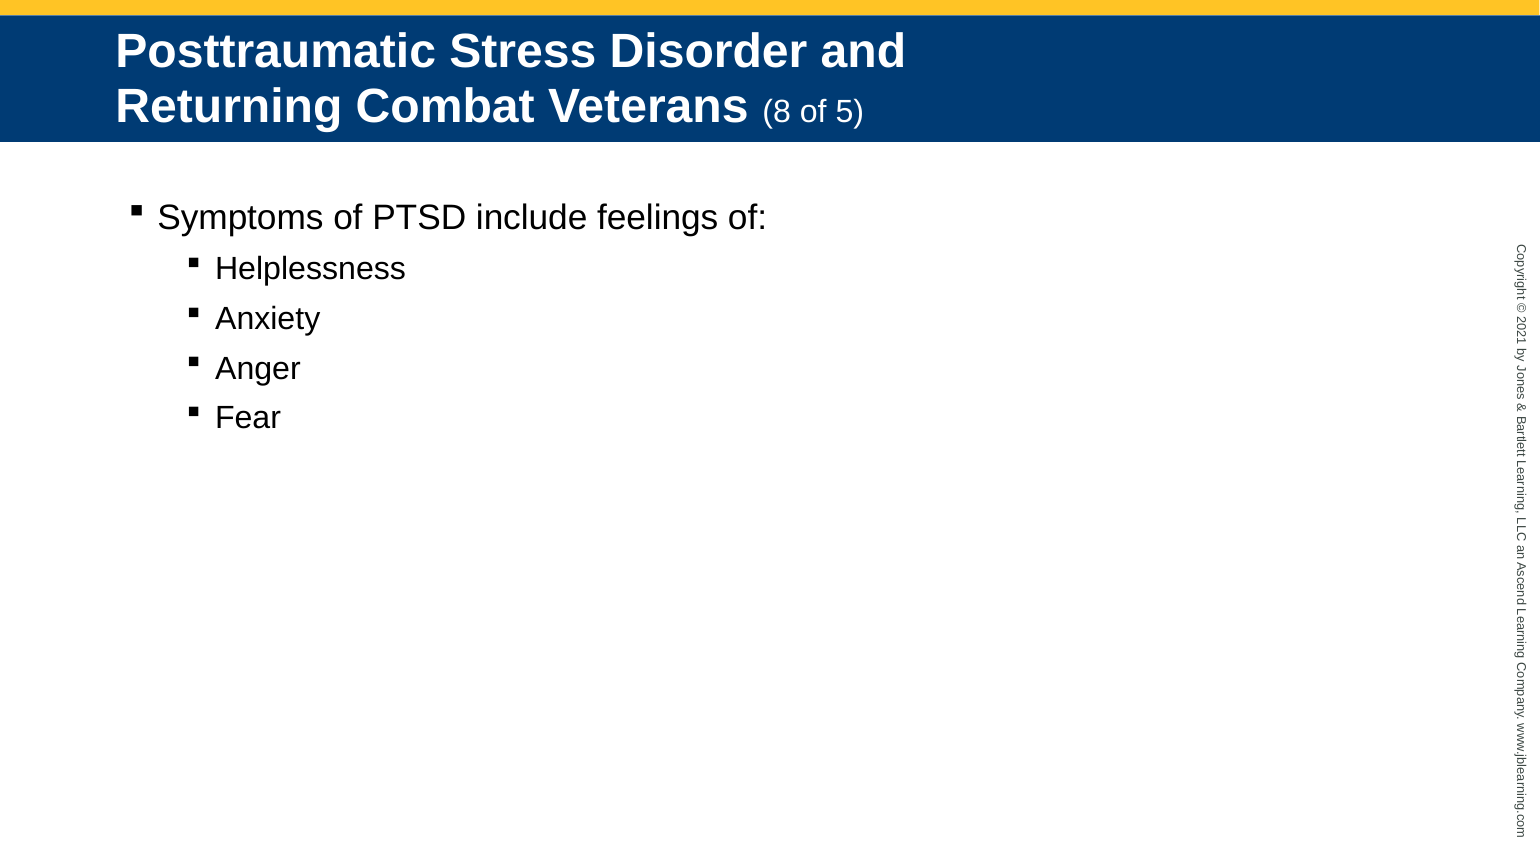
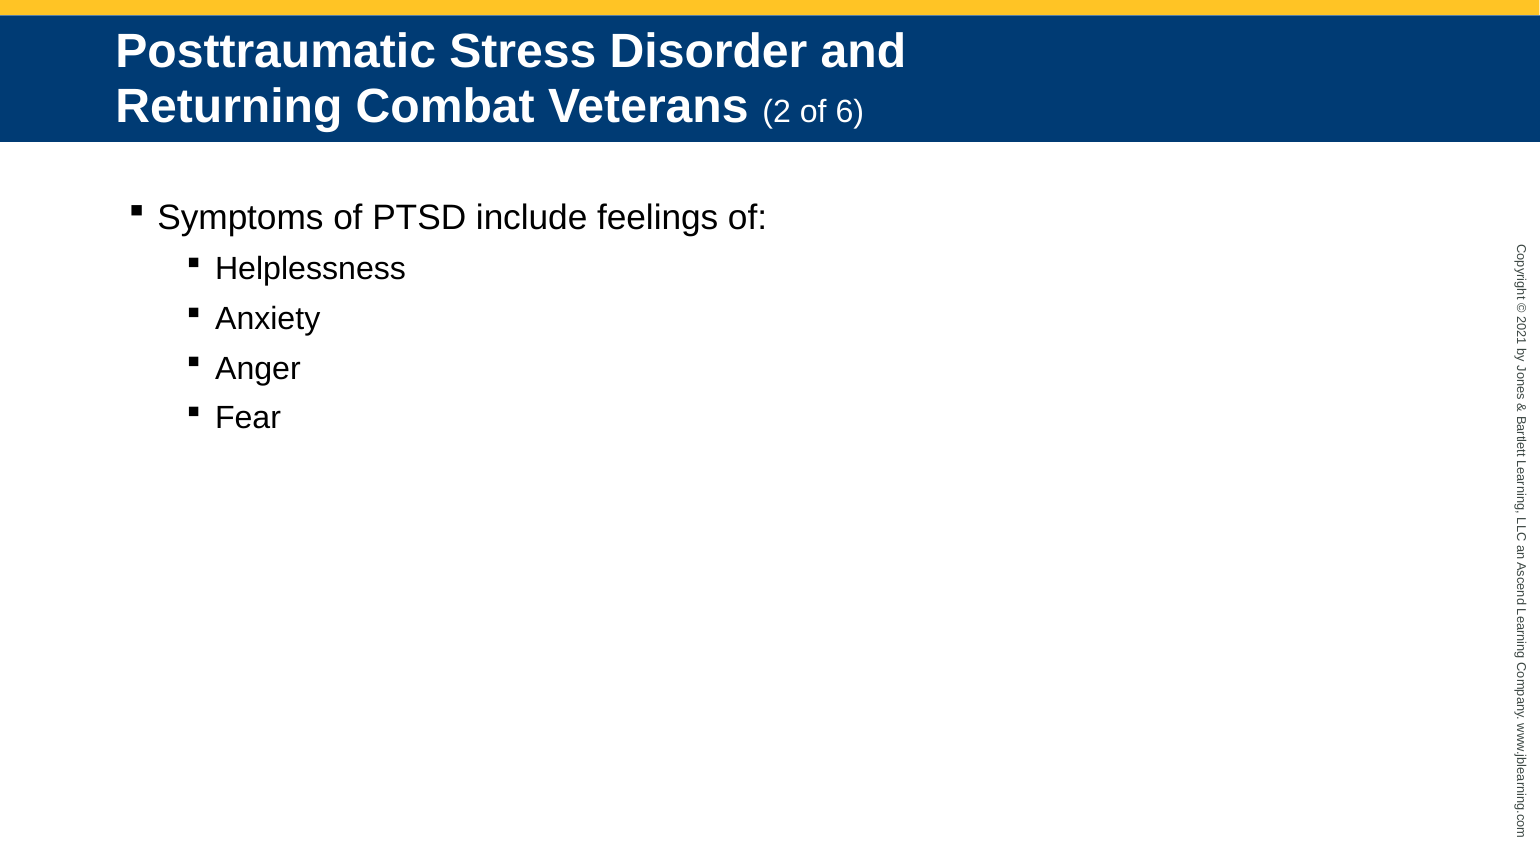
Veterans 8: 8 -> 2
5: 5 -> 6
